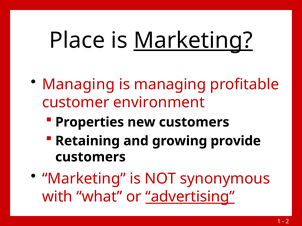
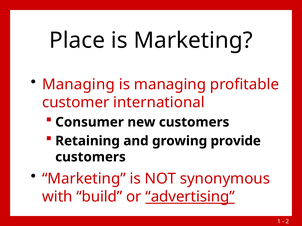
Marketing at (193, 41) underline: present -> none
environment: environment -> international
Properties: Properties -> Consumer
what: what -> build
